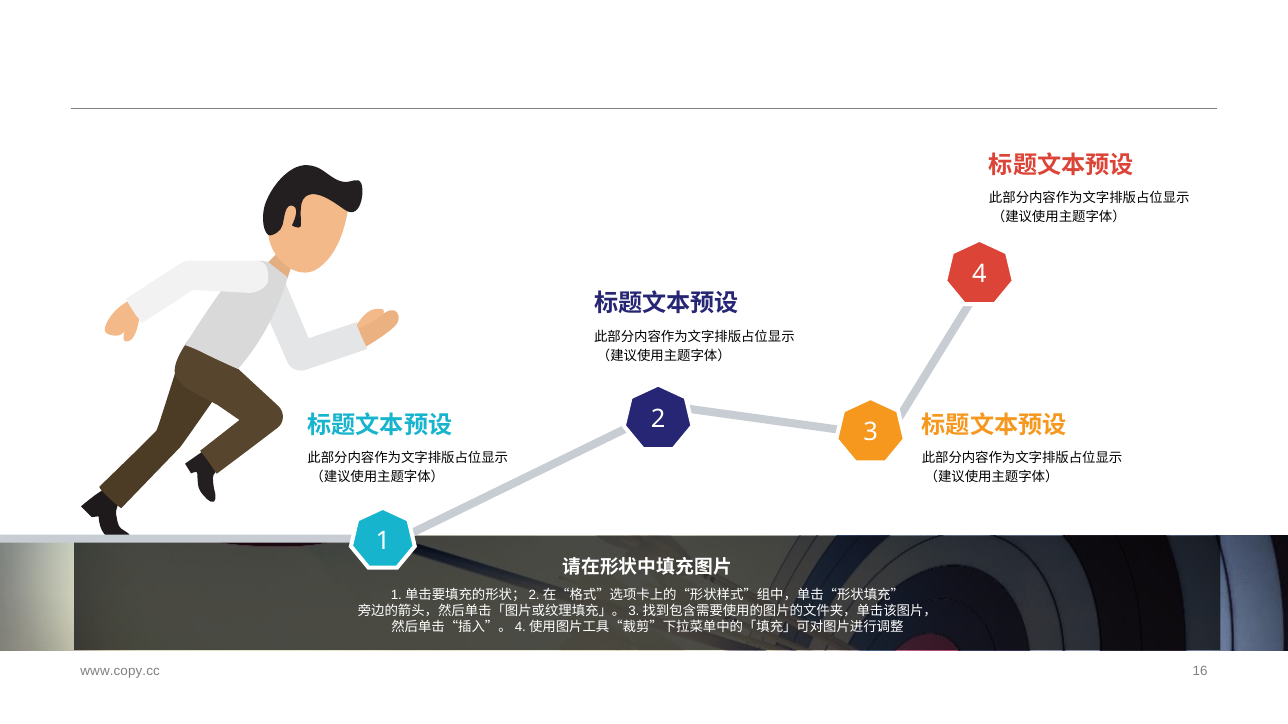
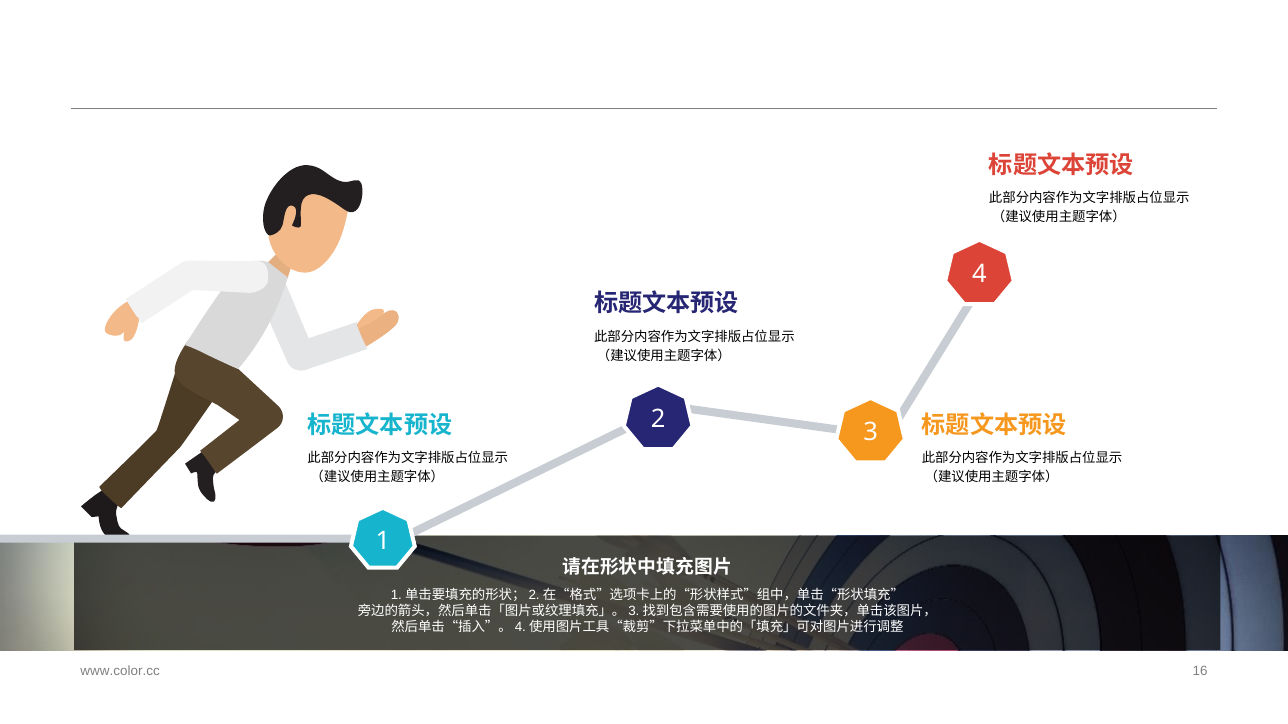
www.copy.cc: www.copy.cc -> www.color.cc
